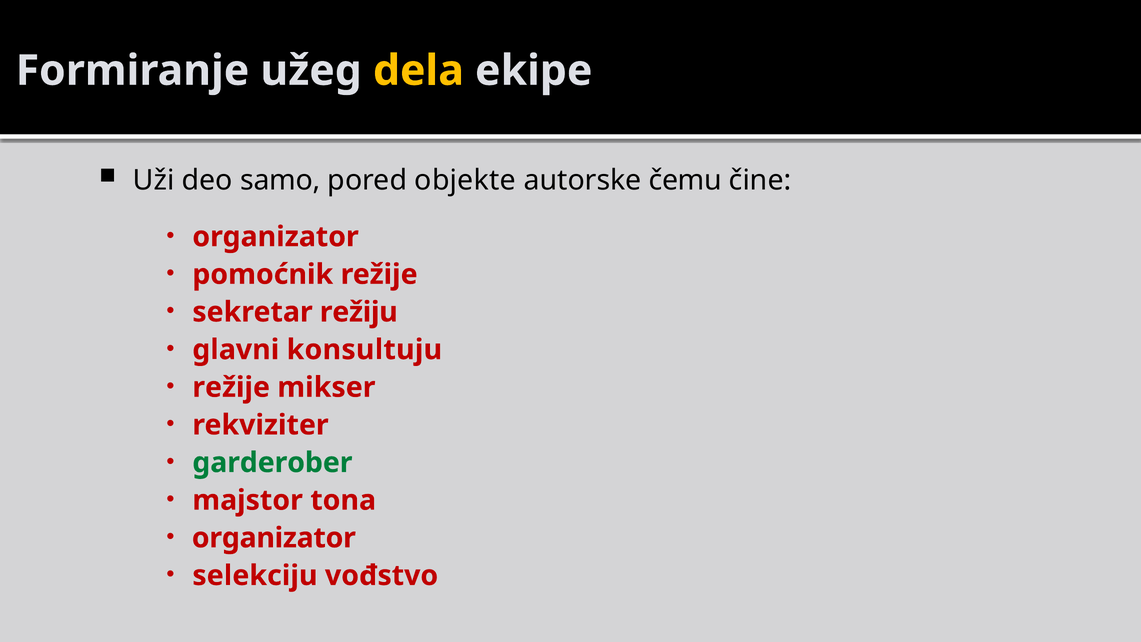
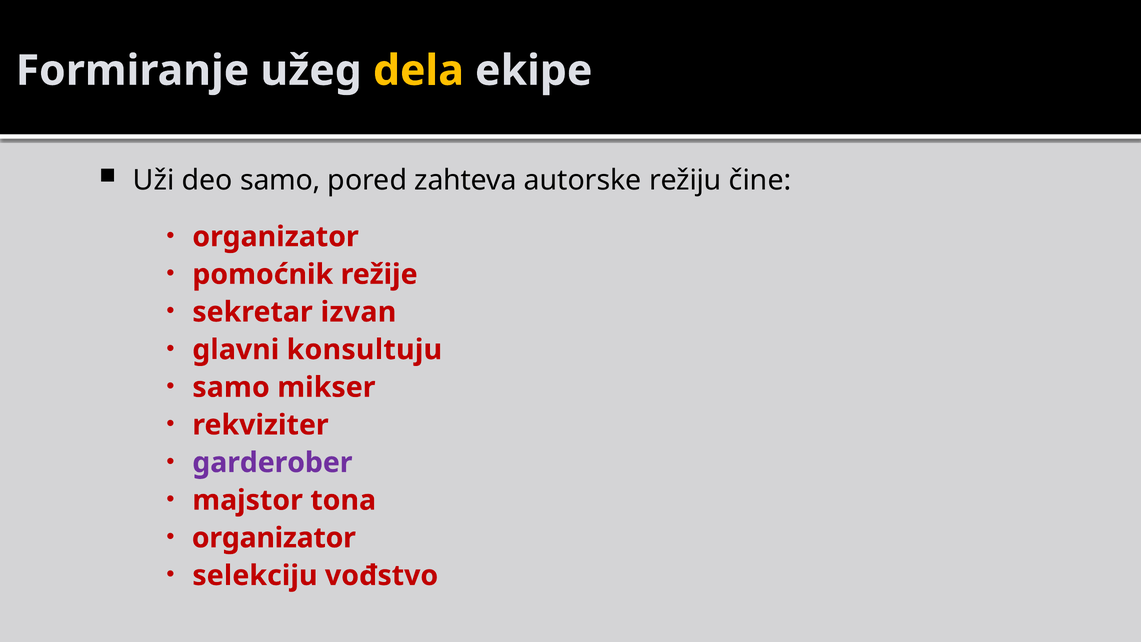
objekte: objekte -> zahteva
čemu: čemu -> režiju
režiju: režiju -> izvan
režije at (231, 387): režije -> samo
garderober colour: green -> purple
